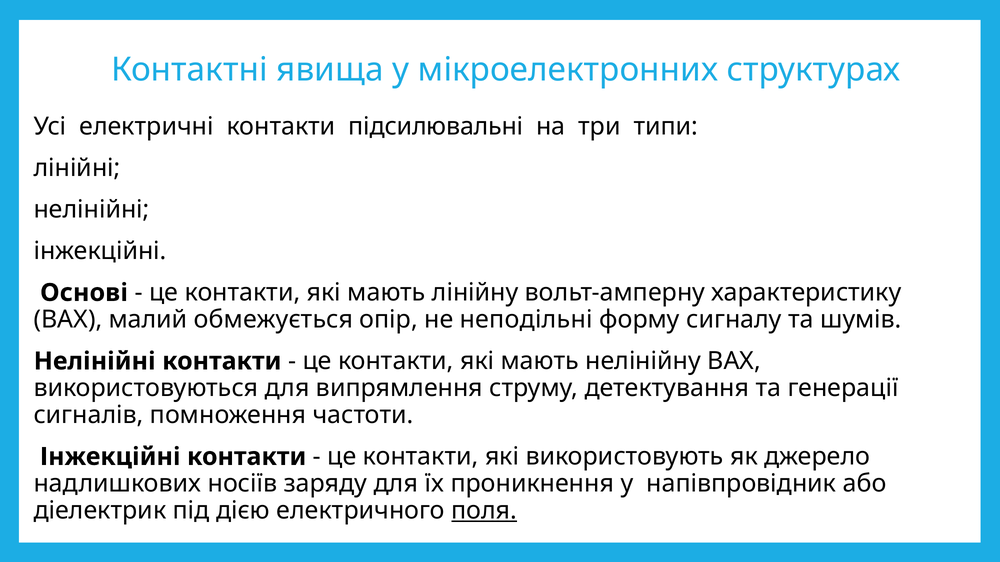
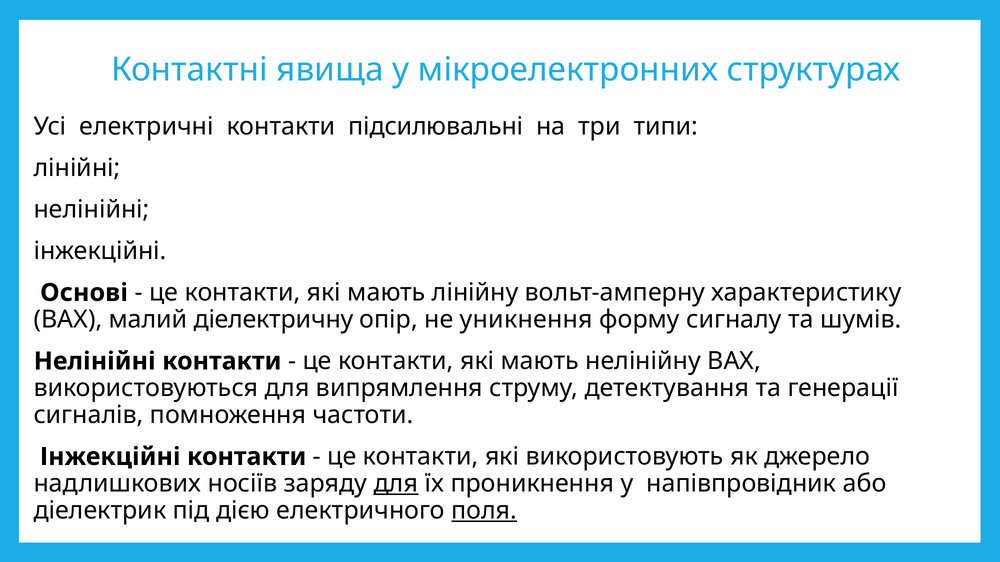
обмежується: обмежується -> діелектричну
неподільні: неподільні -> уникнення
для at (396, 484) underline: none -> present
